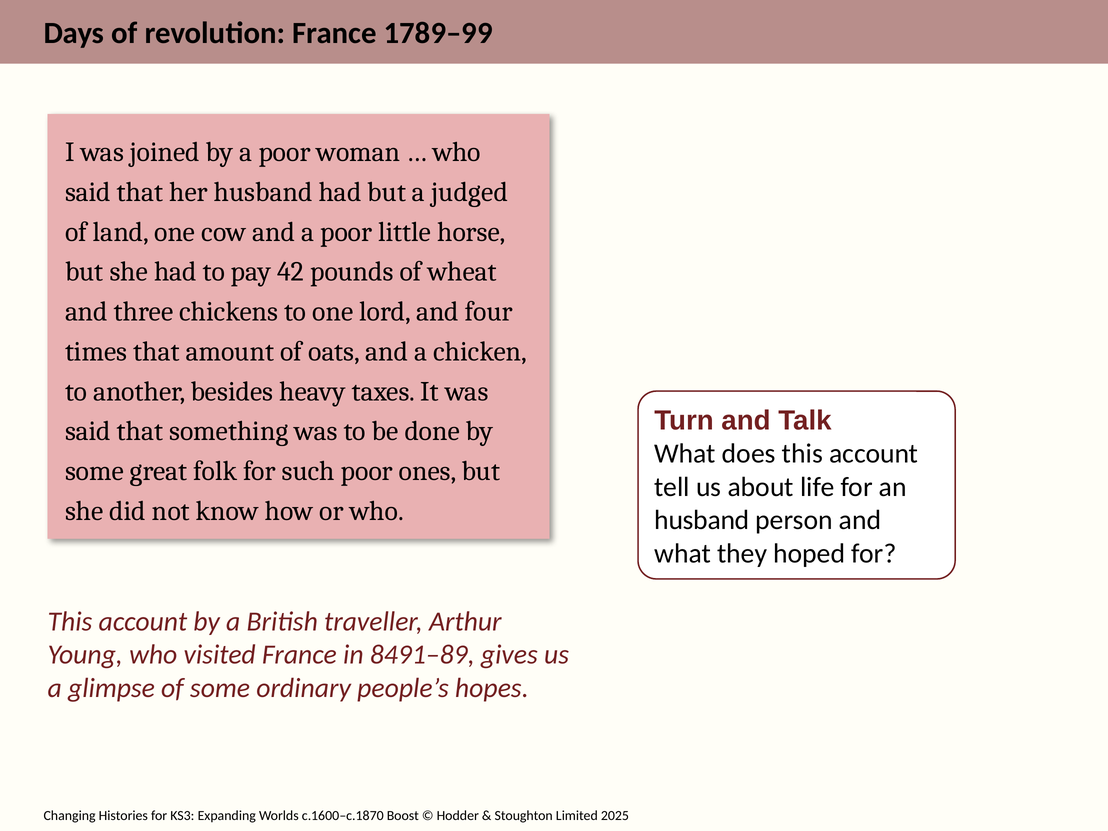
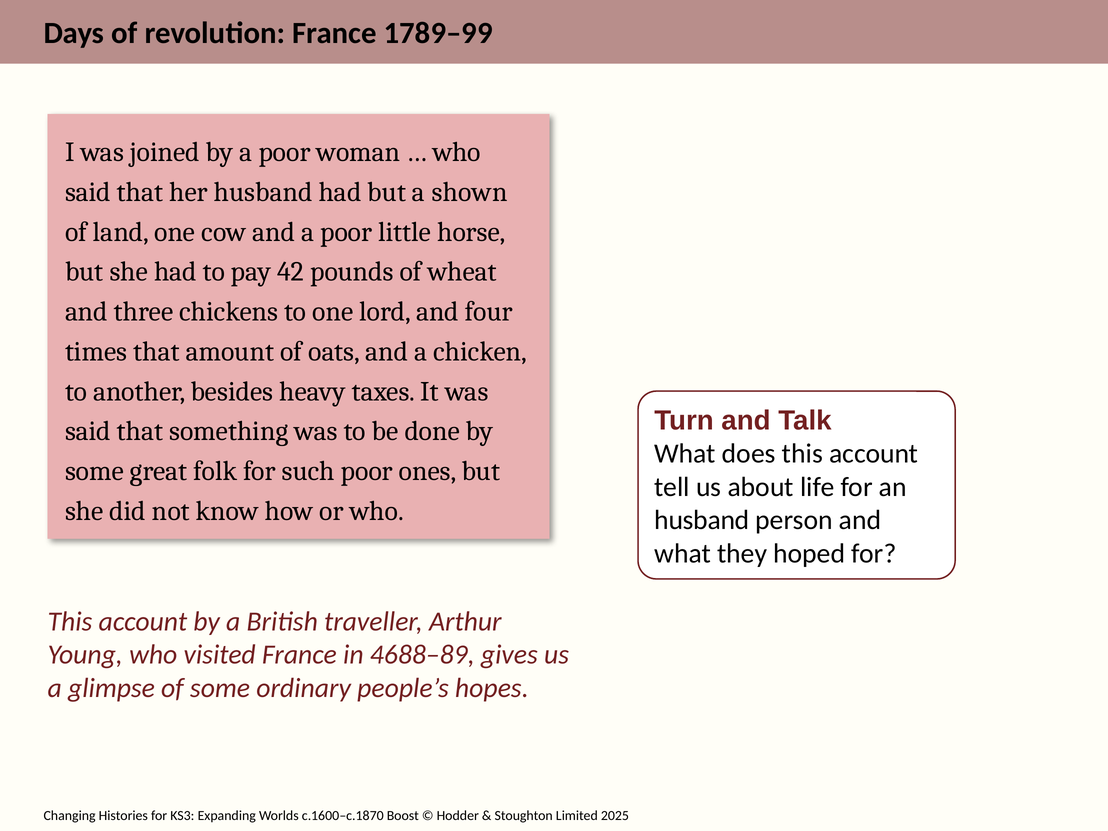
judged: judged -> shown
8491–89: 8491–89 -> 4688–89
